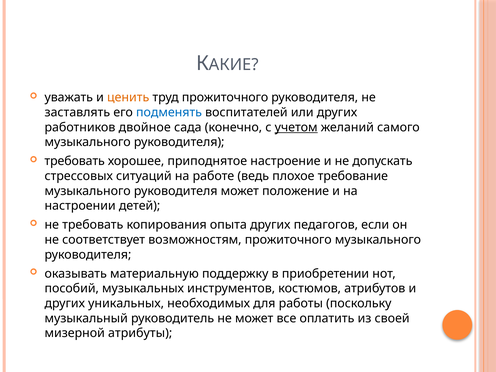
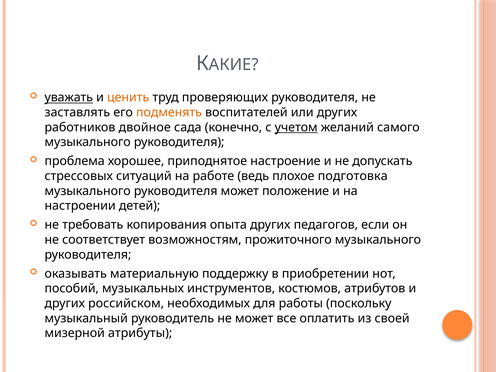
уважать underline: none -> present
труд прожиточного: прожиточного -> проверяющих
подменять colour: blue -> orange
требовать at (75, 161): требовать -> проблема
требование: требование -> подготовка
уникальных: уникальных -> российском
